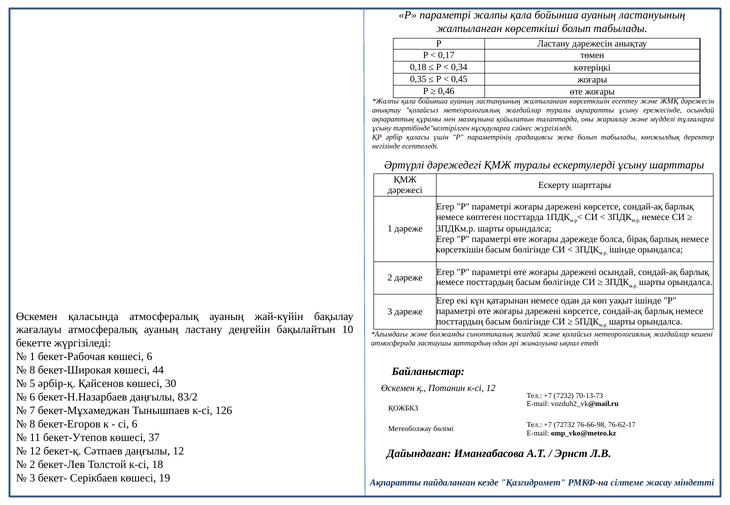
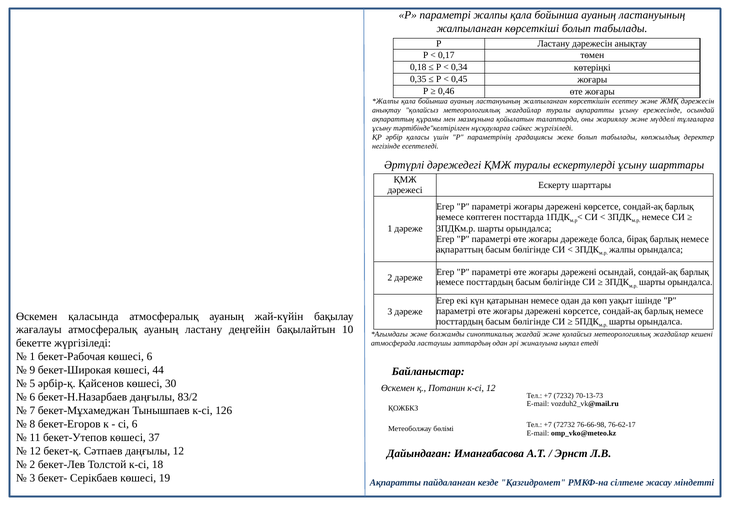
көрсеткішін at (460, 250): көрсеткішін -> ақпараттың
ішінде at (622, 250): ішінде -> жалпы
8 at (32, 370): 8 -> 9
